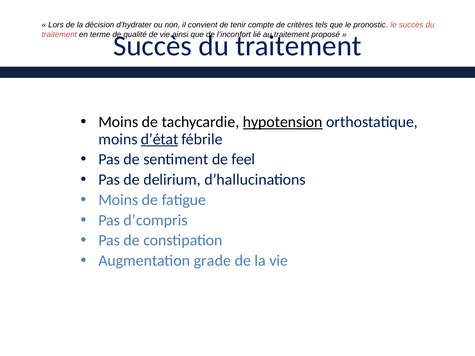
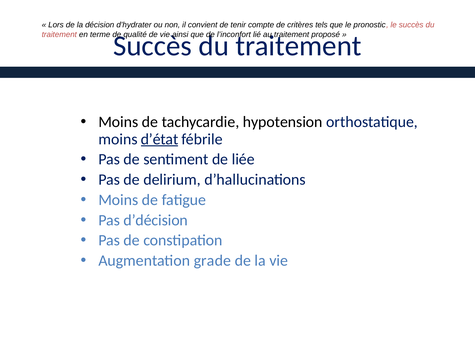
hypotension underline: present -> none
feel: feel -> liée
d’compris: d’compris -> d’décision
